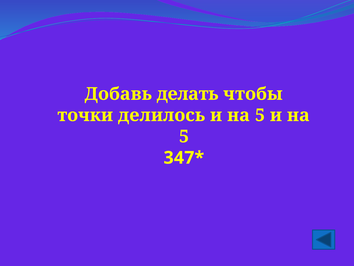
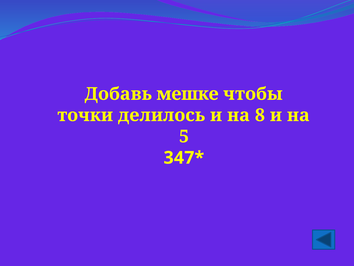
делать: делать -> мешке
делилось и на 5: 5 -> 8
